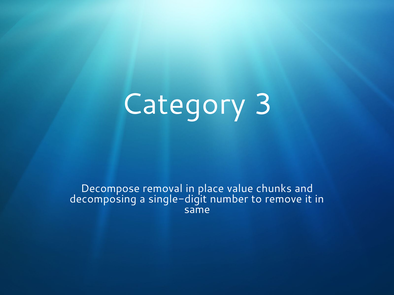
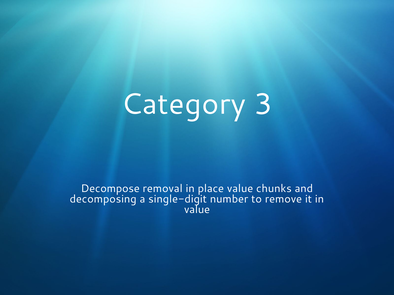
same at (197, 210): same -> value
